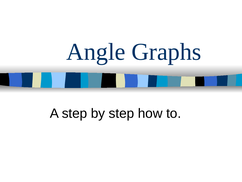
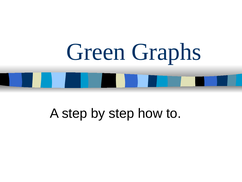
Angle: Angle -> Green
